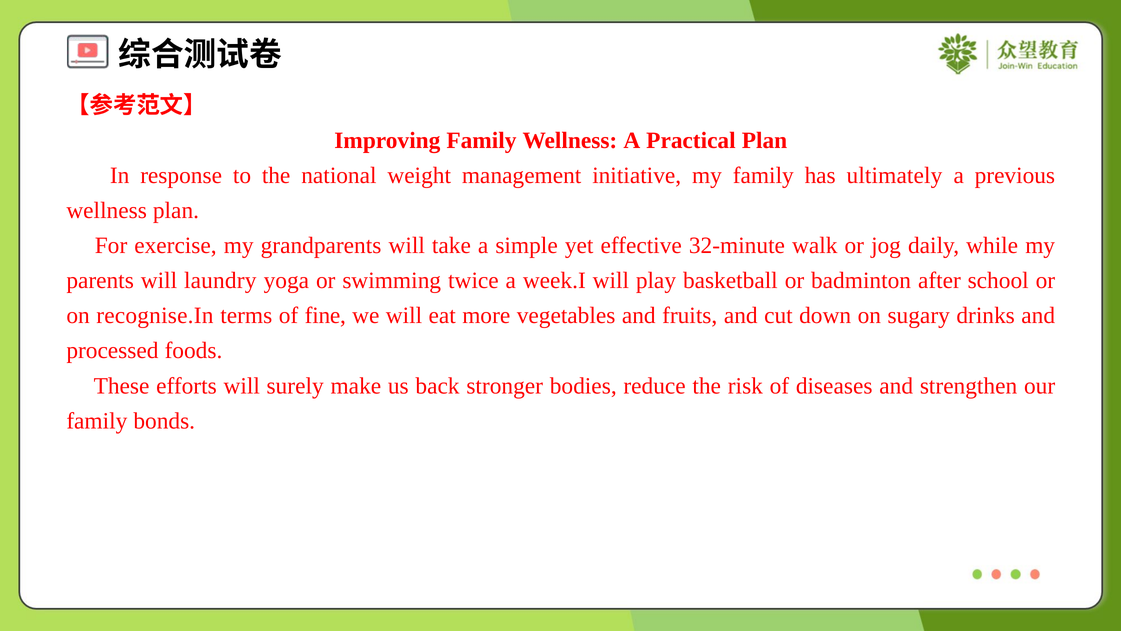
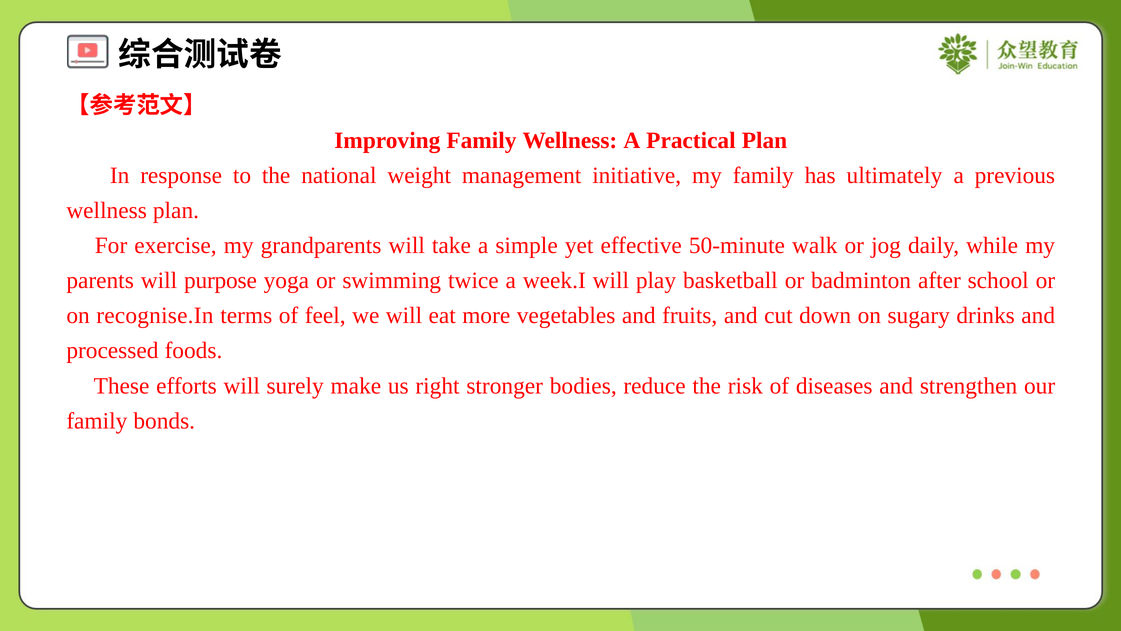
32-minute: 32-minute -> 50-minute
laundry: laundry -> purpose
fine: fine -> feel
back: back -> right
